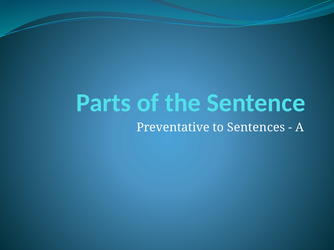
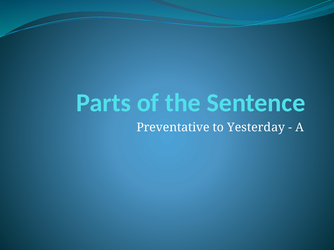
Sentences: Sentences -> Yesterday
